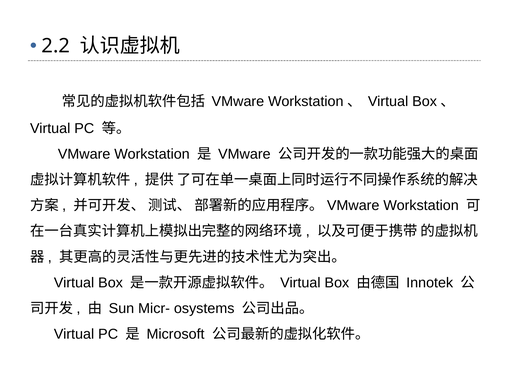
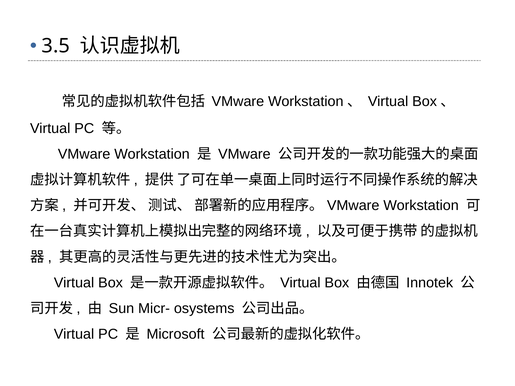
2.2: 2.2 -> 3.5
